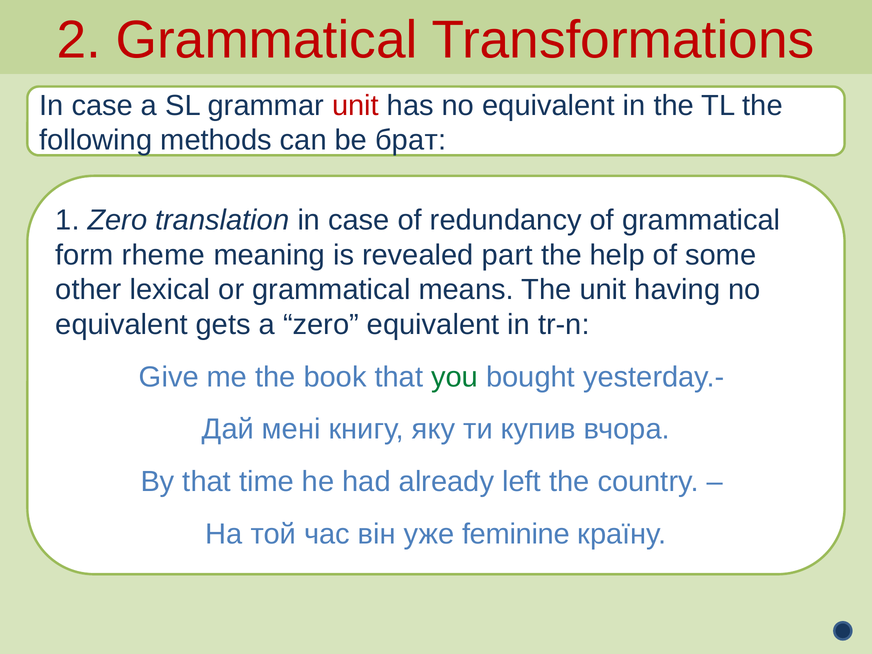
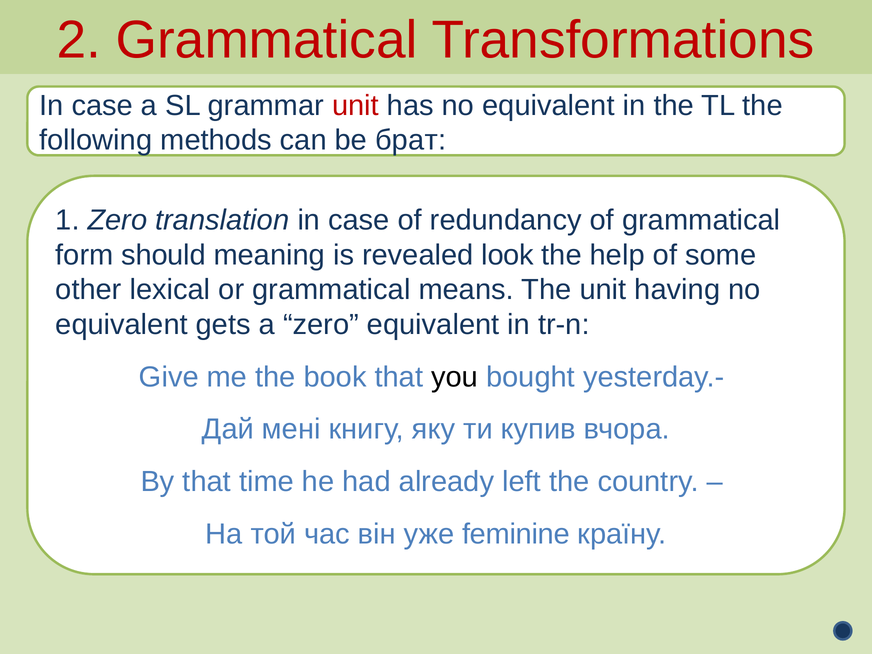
rheme: rheme -> should
part: part -> look
you colour: green -> black
